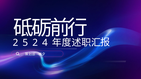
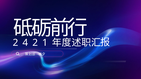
5: 5 -> 4
4: 4 -> 1
